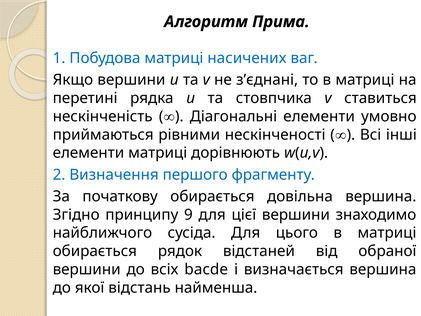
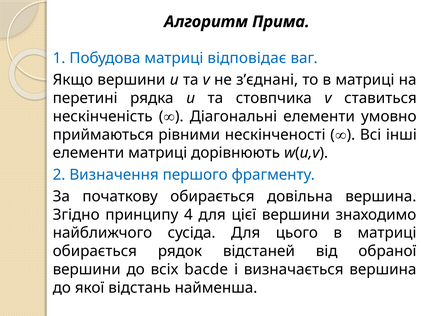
насичених: насичених -> відповідає
9: 9 -> 4
